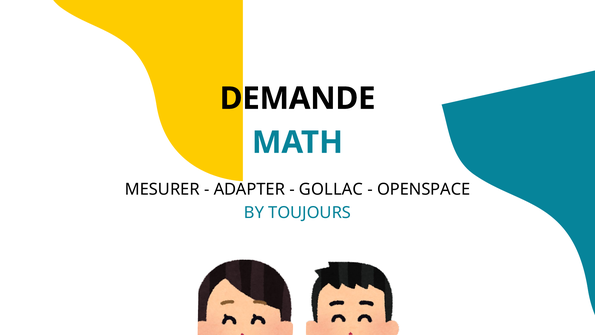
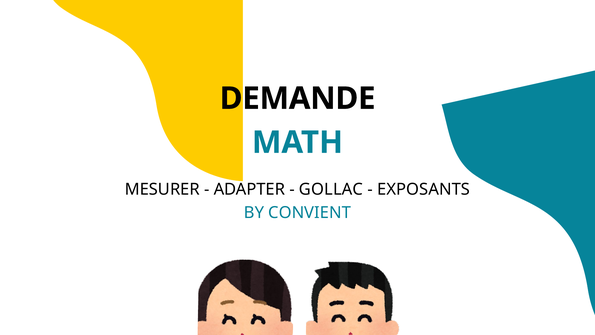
OPENSPACE: OPENSPACE -> EXPOSANTS
TOUJOURS: TOUJOURS -> CONVIENT
